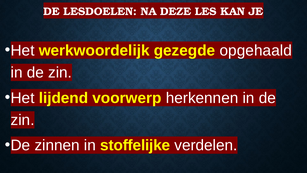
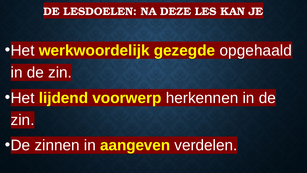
stoffelijke: stoffelijke -> aangeven
